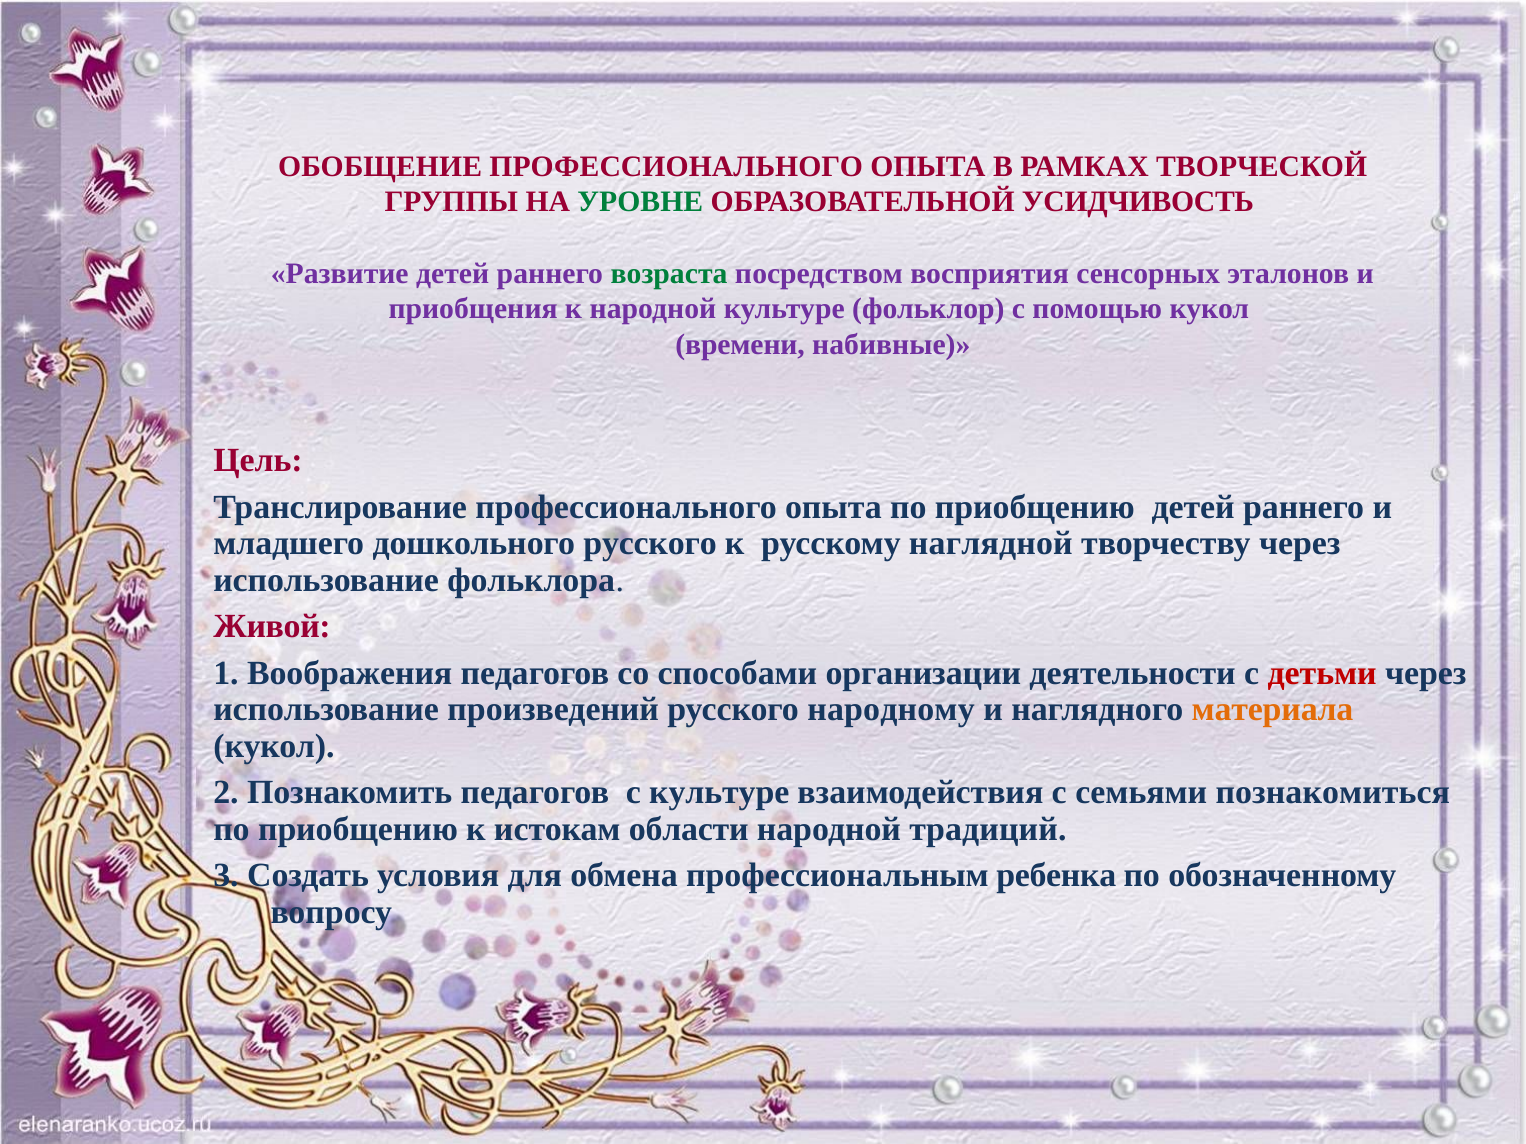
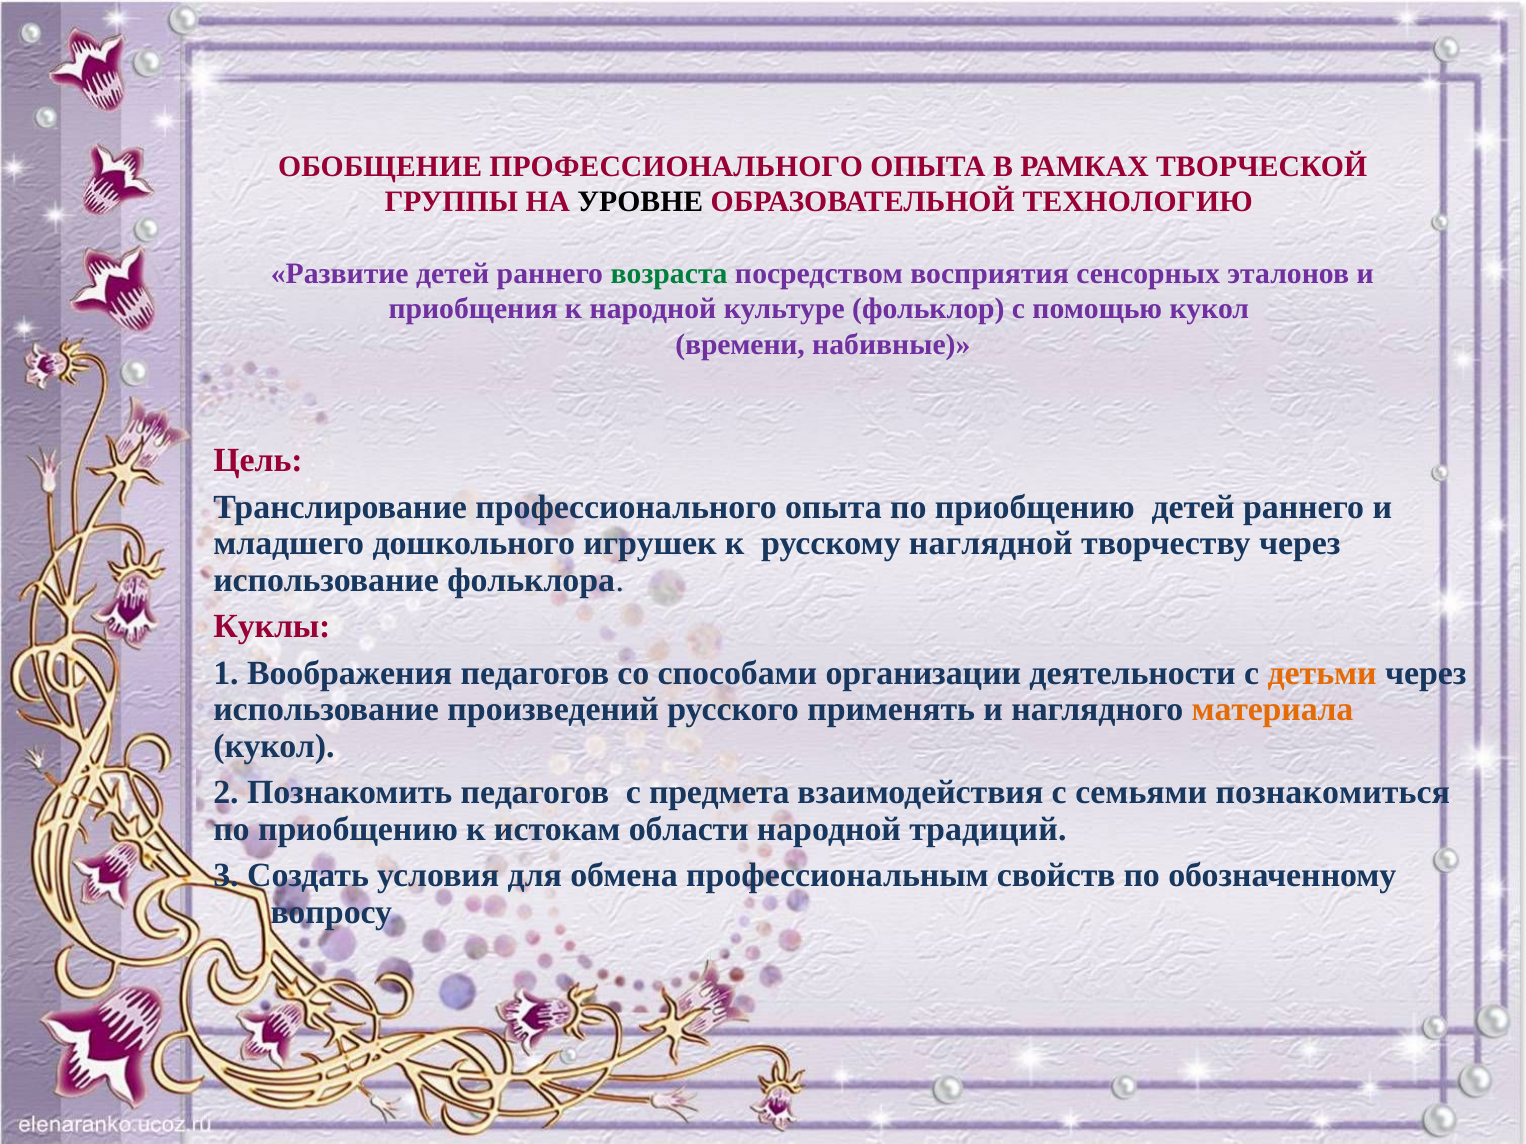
УРОВНЕ colour: green -> black
УСИДЧИВОСТЬ: УСИДЧИВОСТЬ -> ТЕХНОЛОГИЮ
дошкольного русского: русского -> игрушек
Живой: Живой -> Куклы
детьми colour: red -> orange
народному: народному -> применять
с культуре: культуре -> предмета
ребенка: ребенка -> свойств
